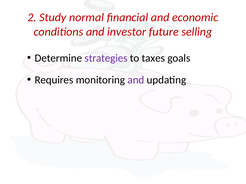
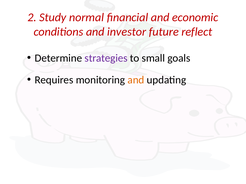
selling: selling -> reflect
taxes: taxes -> small
and at (136, 80) colour: purple -> orange
